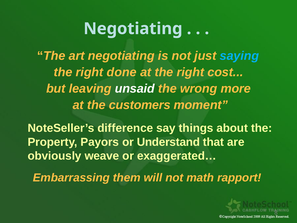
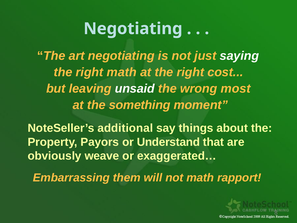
saying colour: light blue -> white
right done: done -> math
more: more -> most
customers: customers -> something
difference: difference -> additional
